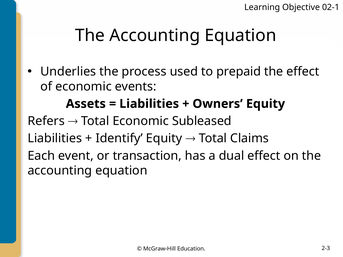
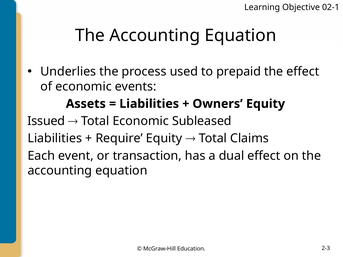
Refers: Refers -> Issued
Identify: Identify -> Require
